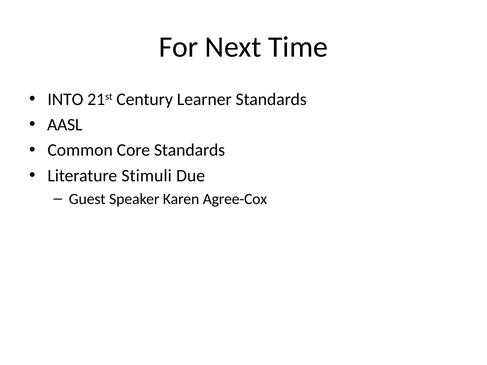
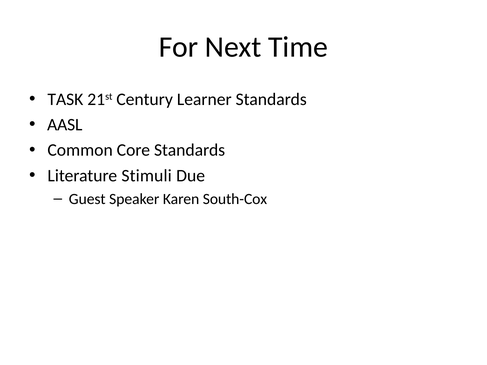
INTO: INTO -> TASK
Agree-Cox: Agree-Cox -> South-Cox
